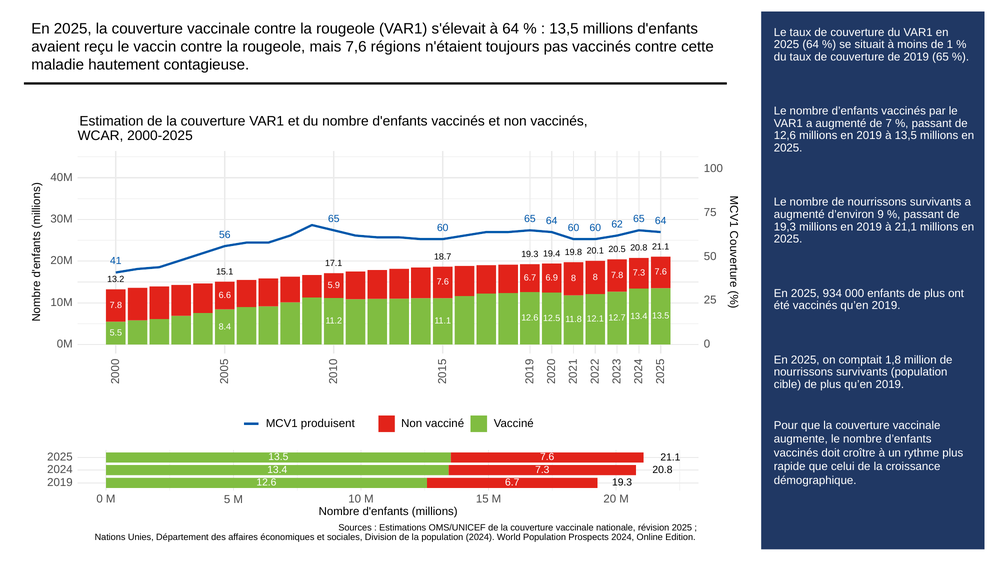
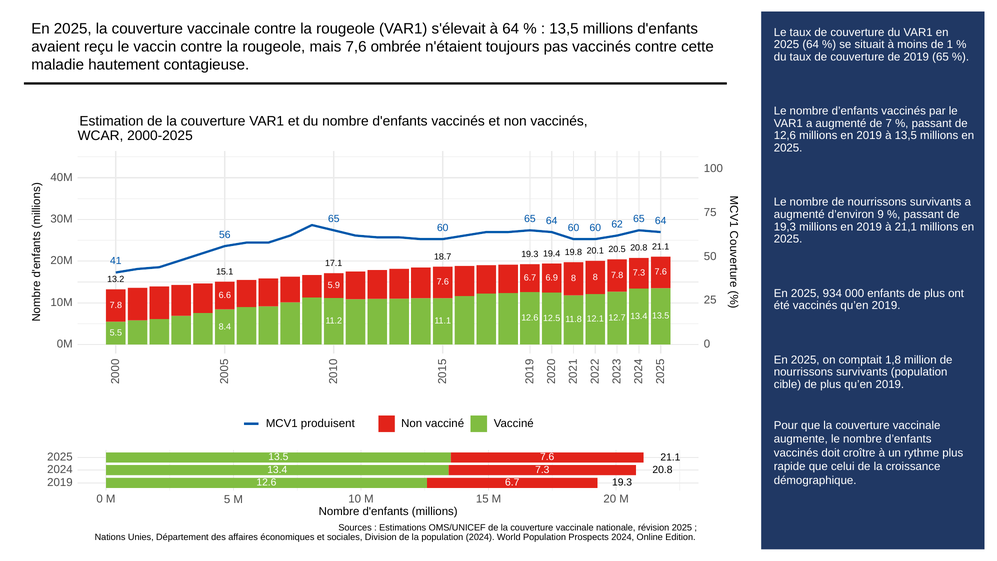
régions: régions -> ombrée
